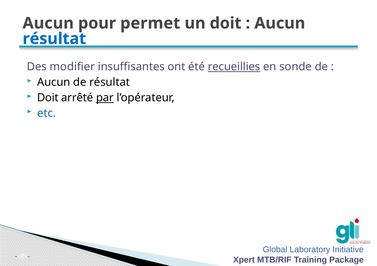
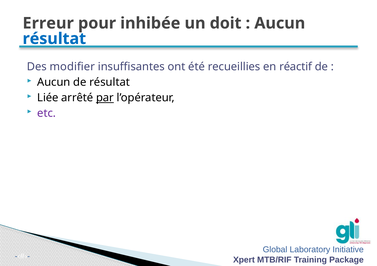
Aucun at (48, 23): Aucun -> Erreur
permet: permet -> inhibée
recueillies underline: present -> none
sonde: sonde -> réactif
Doit at (48, 98): Doit -> Liée
etc colour: blue -> purple
